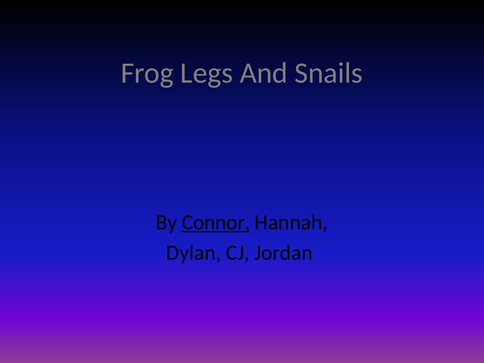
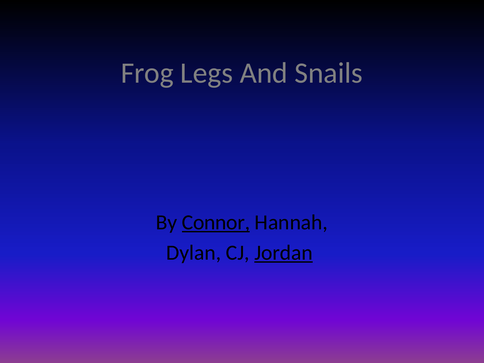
Jordan underline: none -> present
